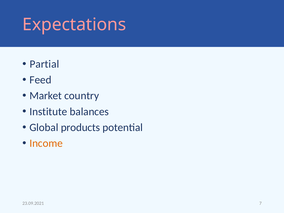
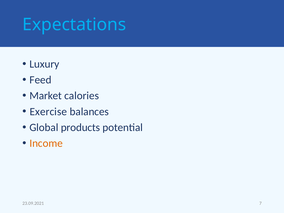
Expectations colour: pink -> light blue
Partial: Partial -> Luxury
country: country -> calories
Institute: Institute -> Exercise
